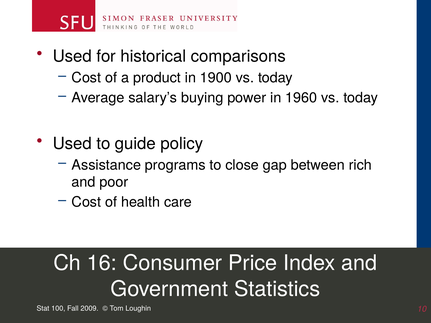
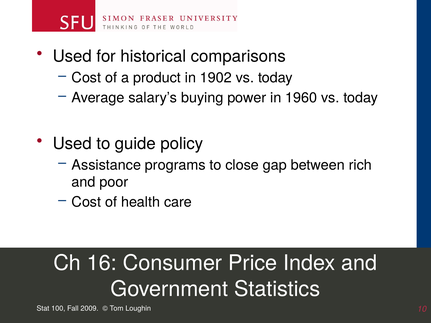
1900: 1900 -> 1902
